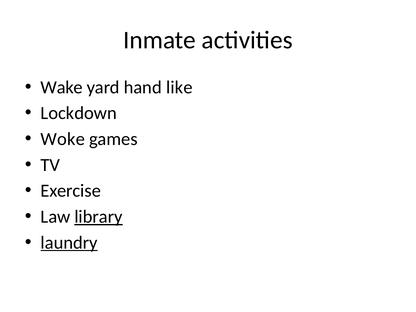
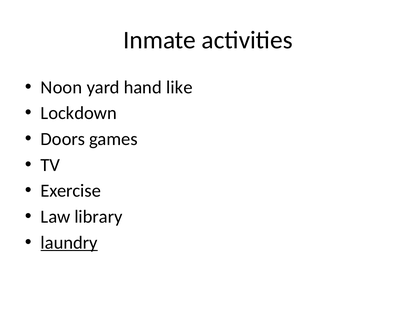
Wake: Wake -> Noon
Woke: Woke -> Doors
library underline: present -> none
